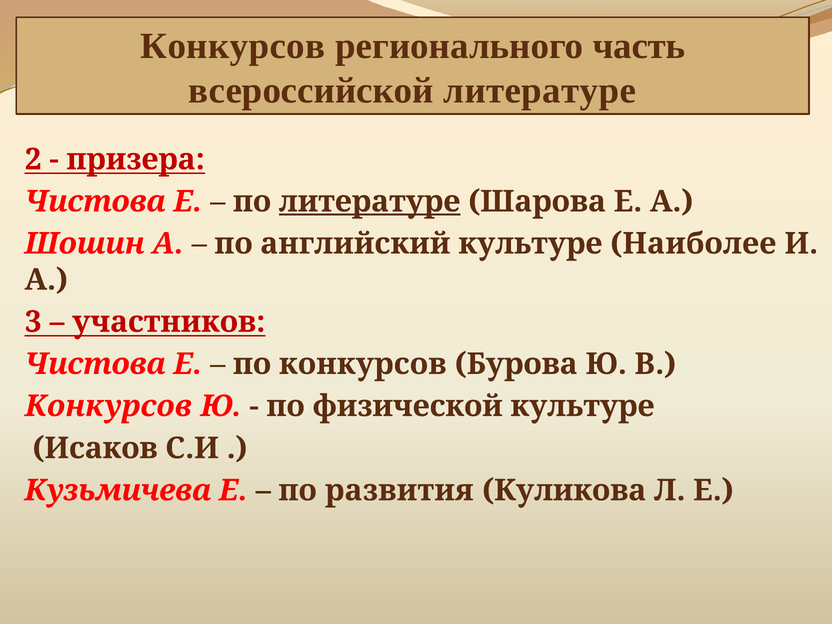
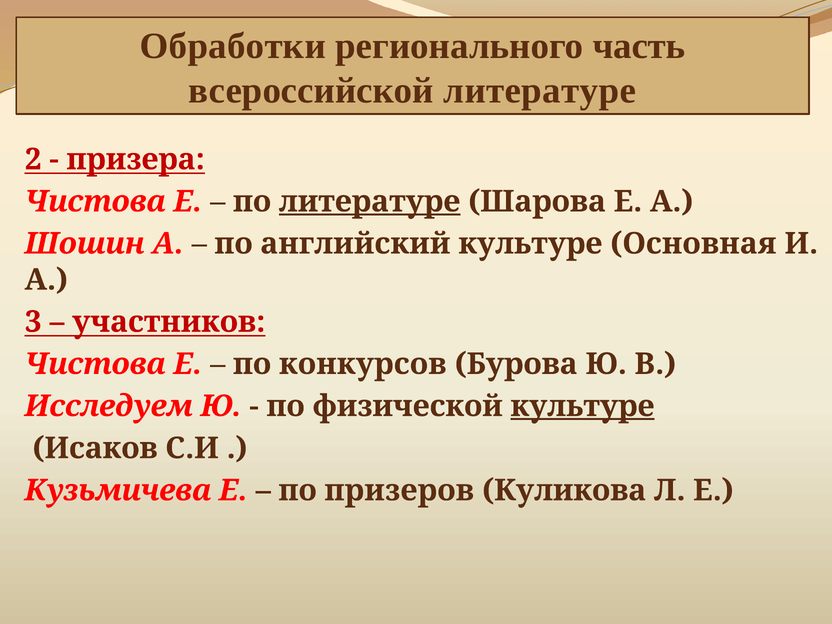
Конкурсов at (233, 46): Конкурсов -> Обработки
Наиболее: Наиболее -> Основная
Конкурсов at (109, 406): Конкурсов -> Исследуем
культуре at (583, 406) underline: none -> present
развития: развития -> призеров
